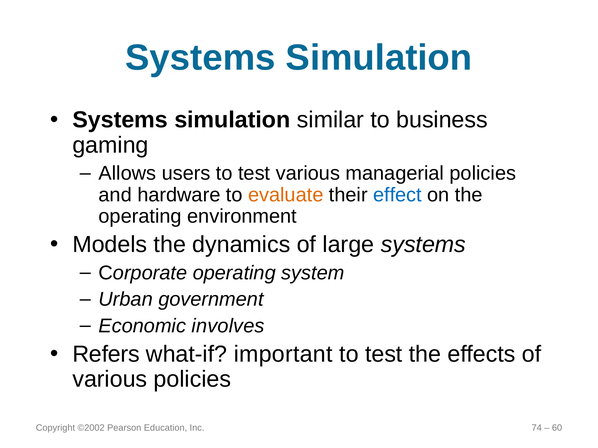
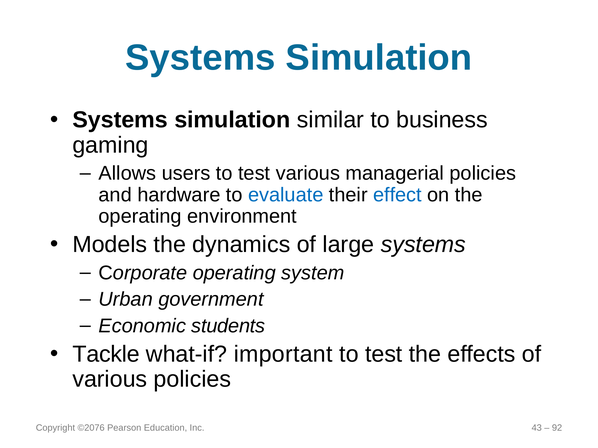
evaluate colour: orange -> blue
involves: involves -> students
Refers: Refers -> Tackle
©2002: ©2002 -> ©2076
74: 74 -> 43
60: 60 -> 92
